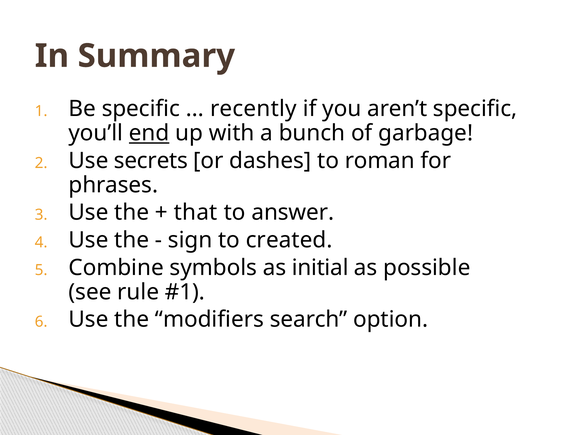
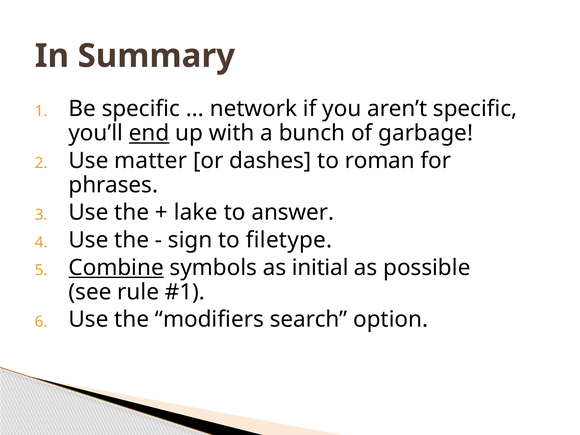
recently: recently -> network
secrets: secrets -> matter
that: that -> lake
created: created -> filetype
Combine underline: none -> present
